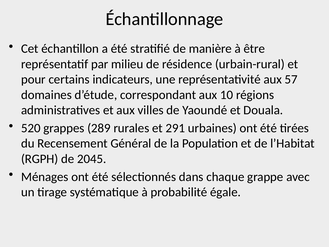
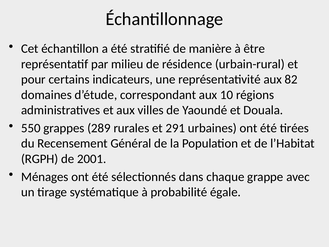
57: 57 -> 82
520: 520 -> 550
2045: 2045 -> 2001
